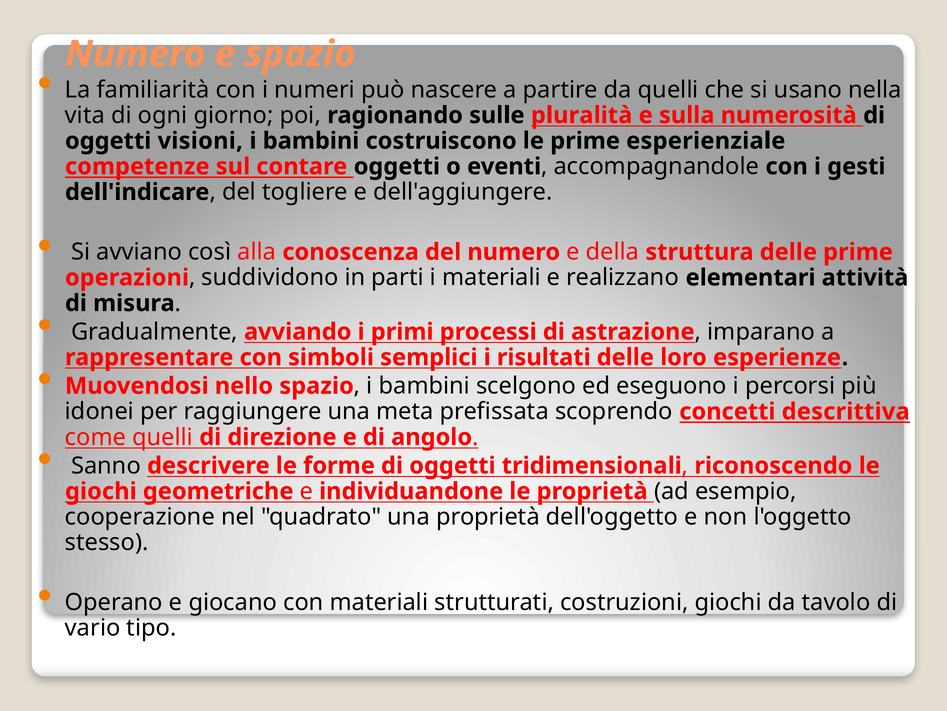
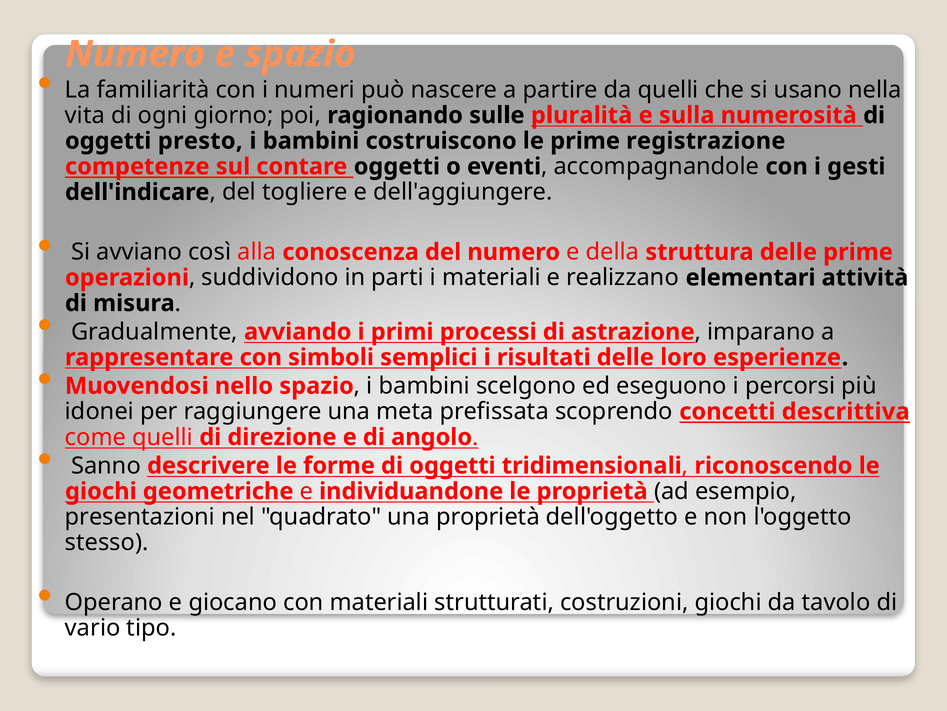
visioni: visioni -> presto
esperienziale: esperienziale -> registrazione
cooperazione: cooperazione -> presentazioni
